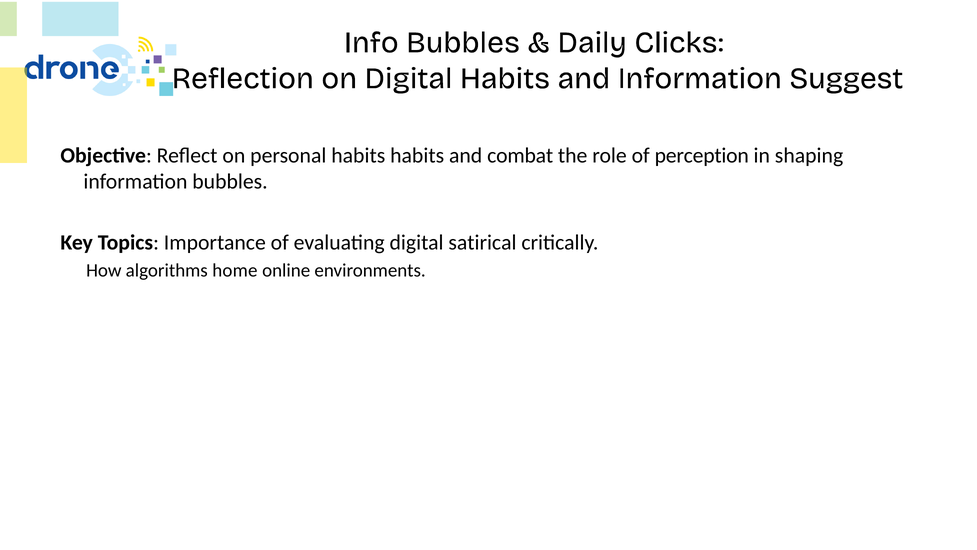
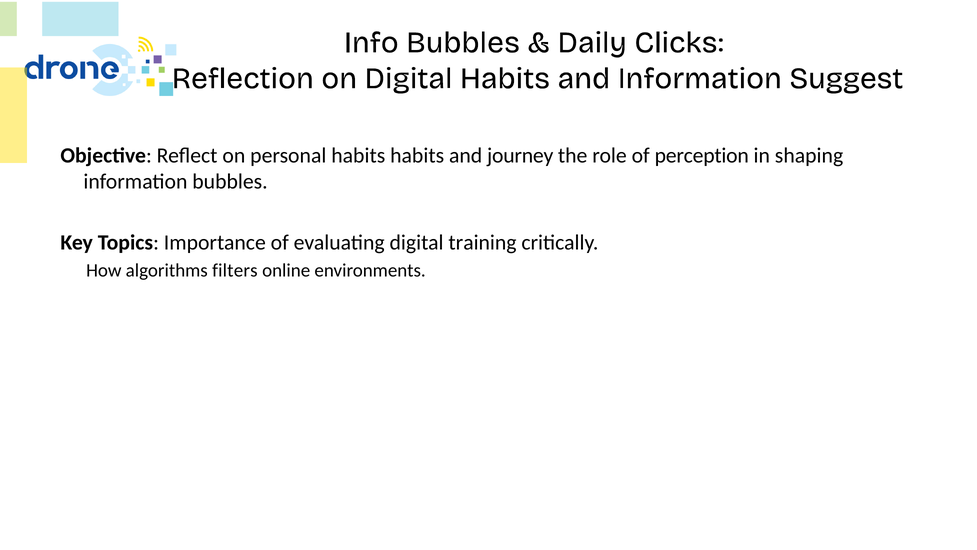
combat: combat -> journey
satirical: satirical -> training
home: home -> filters
